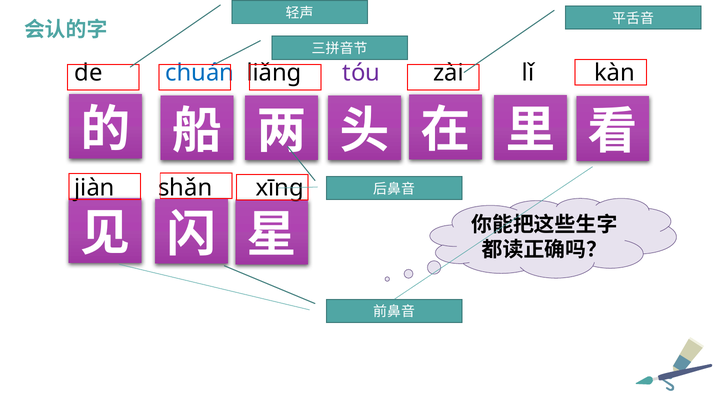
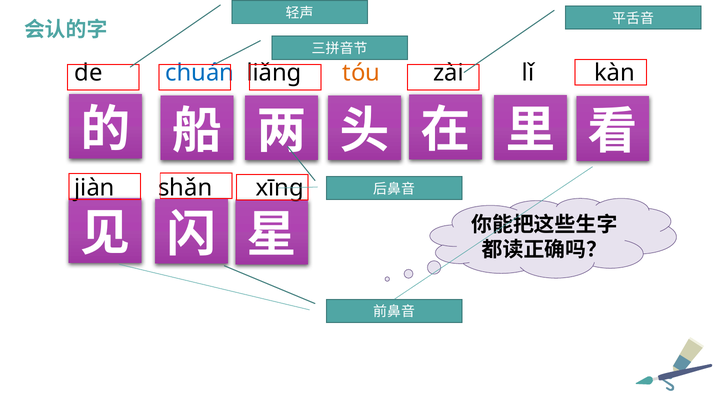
tóu colour: purple -> orange
